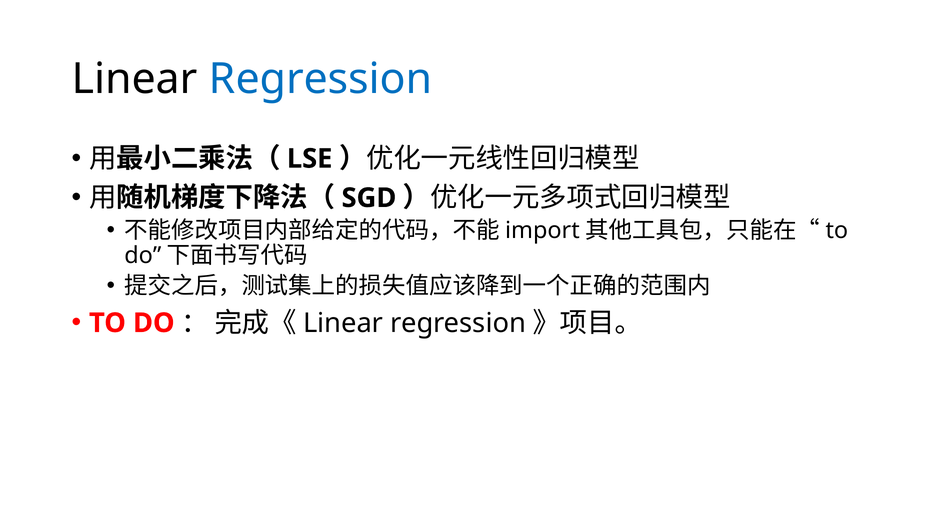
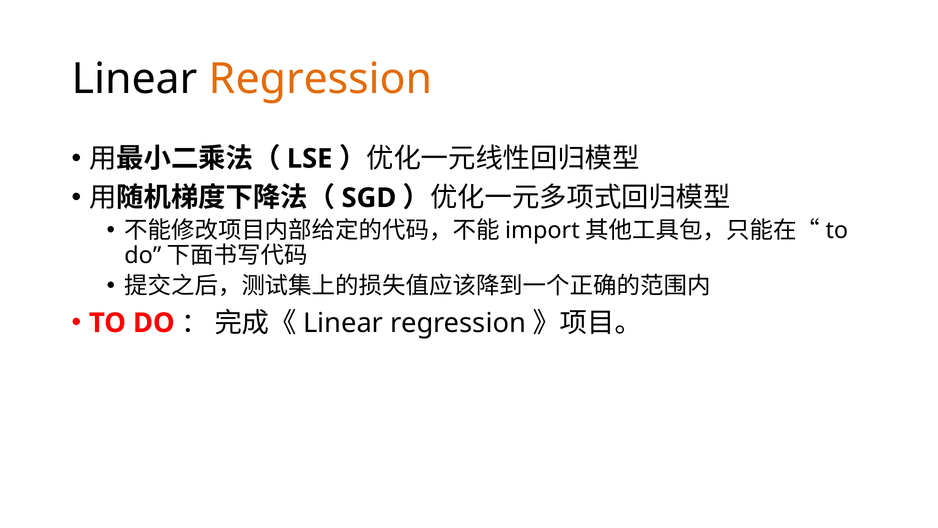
Regression at (321, 79) colour: blue -> orange
